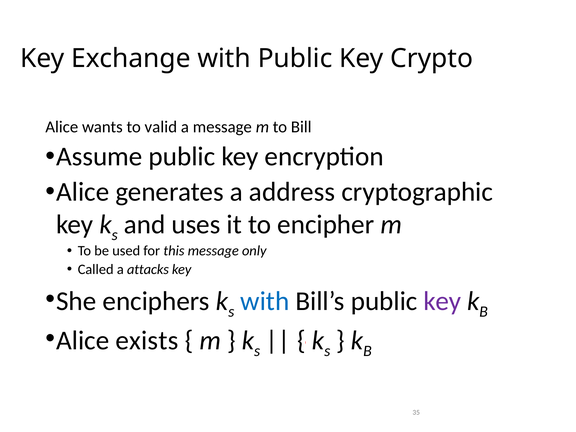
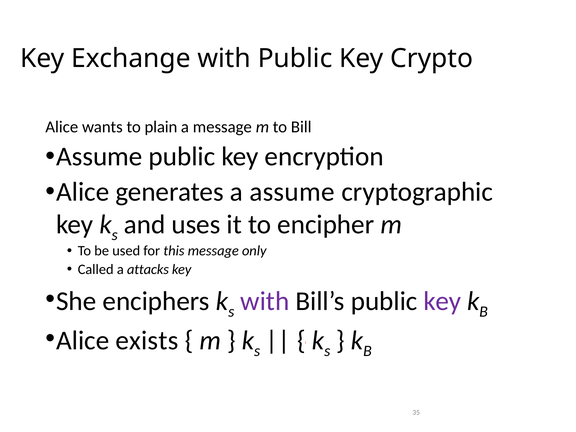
valid: valid -> plain
a address: address -> assume
with at (265, 301) colour: blue -> purple
